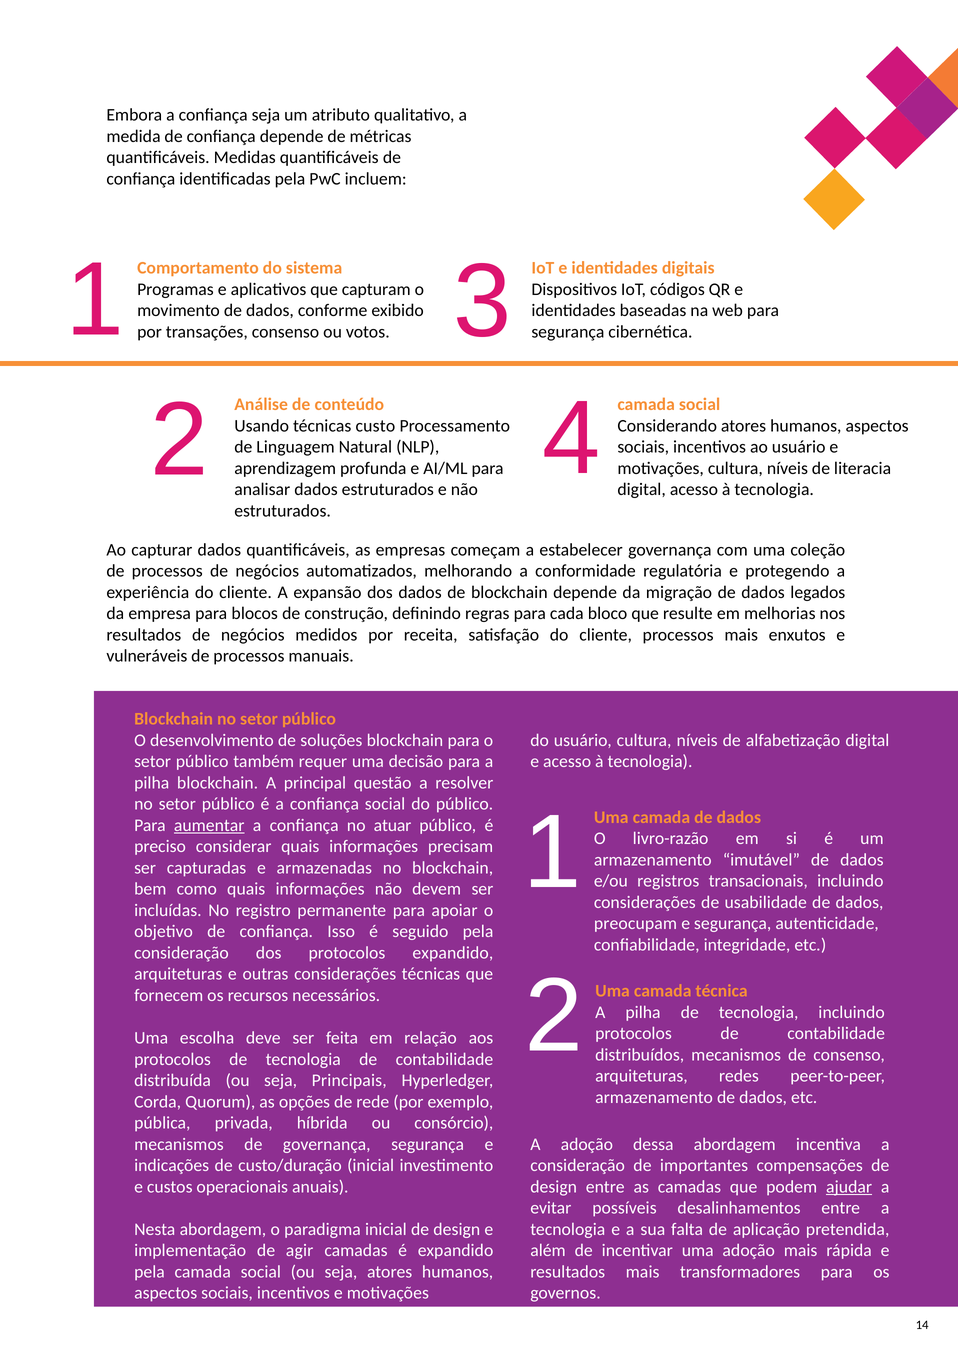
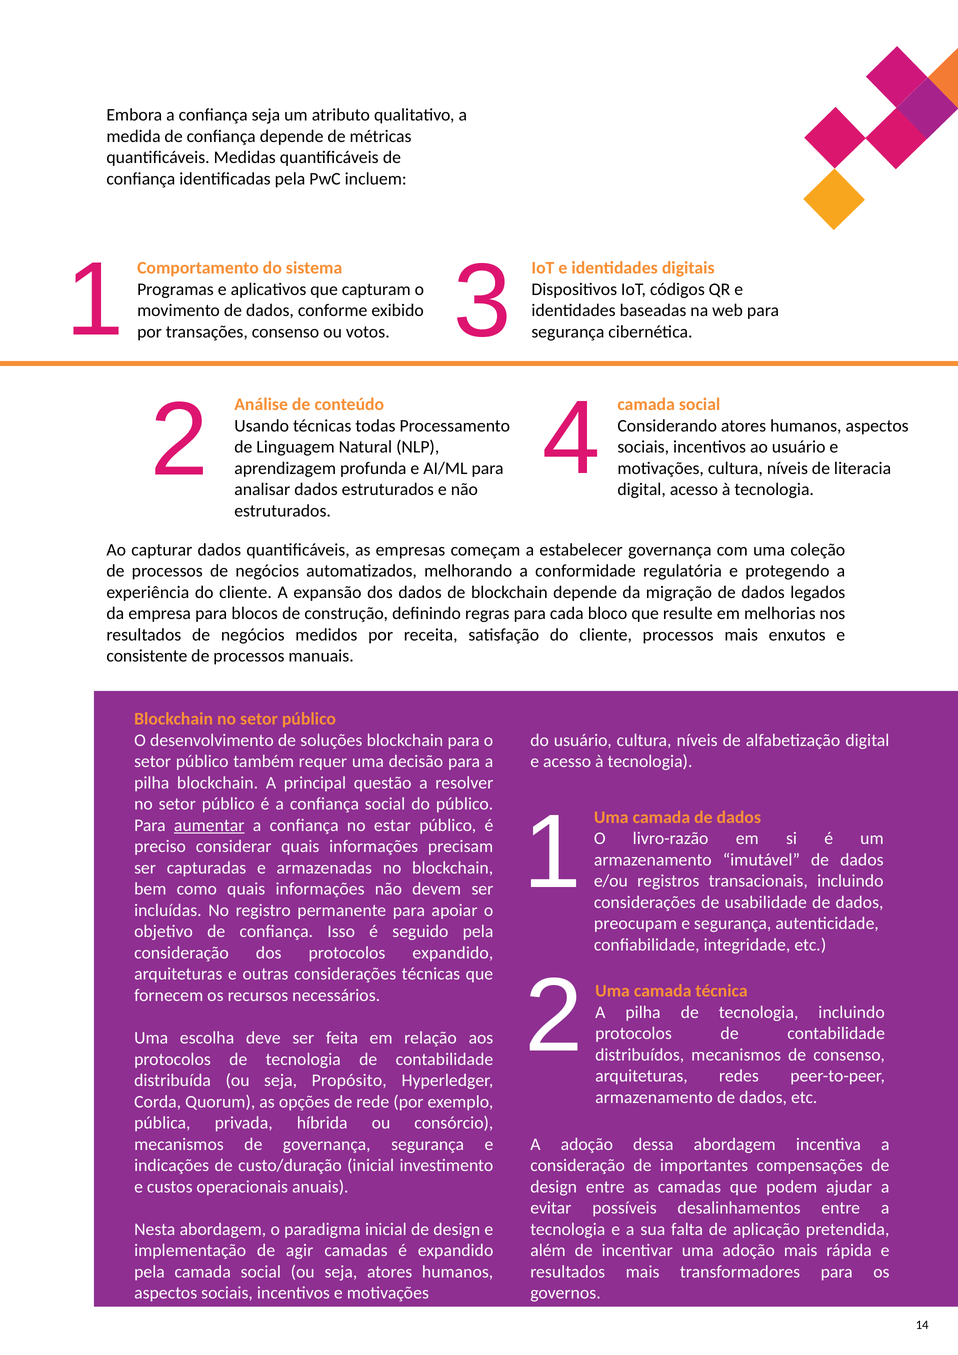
custo: custo -> todas
vulneráveis: vulneráveis -> consistente
atuar: atuar -> estar
Principais: Principais -> Propósito
ajudar underline: present -> none
